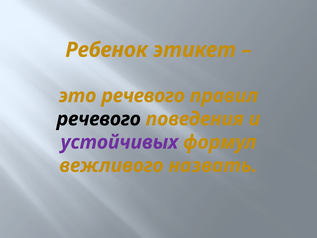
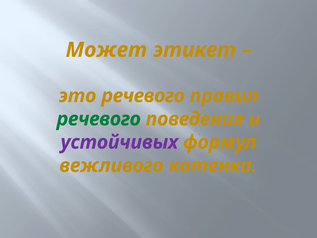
Ребенок: Ребенок -> Может
речевого at (99, 119) colour: black -> green
назвать: назвать -> котенка
